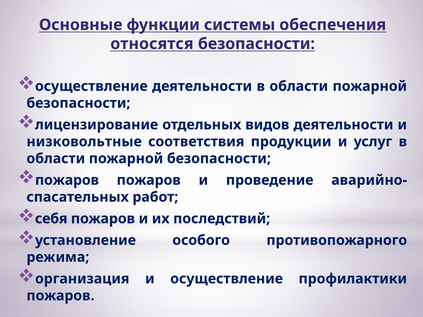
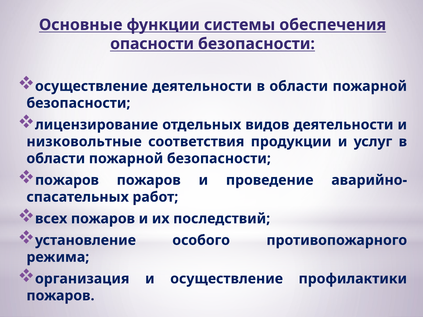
относятся: относятся -> опасности
себя: себя -> всех
